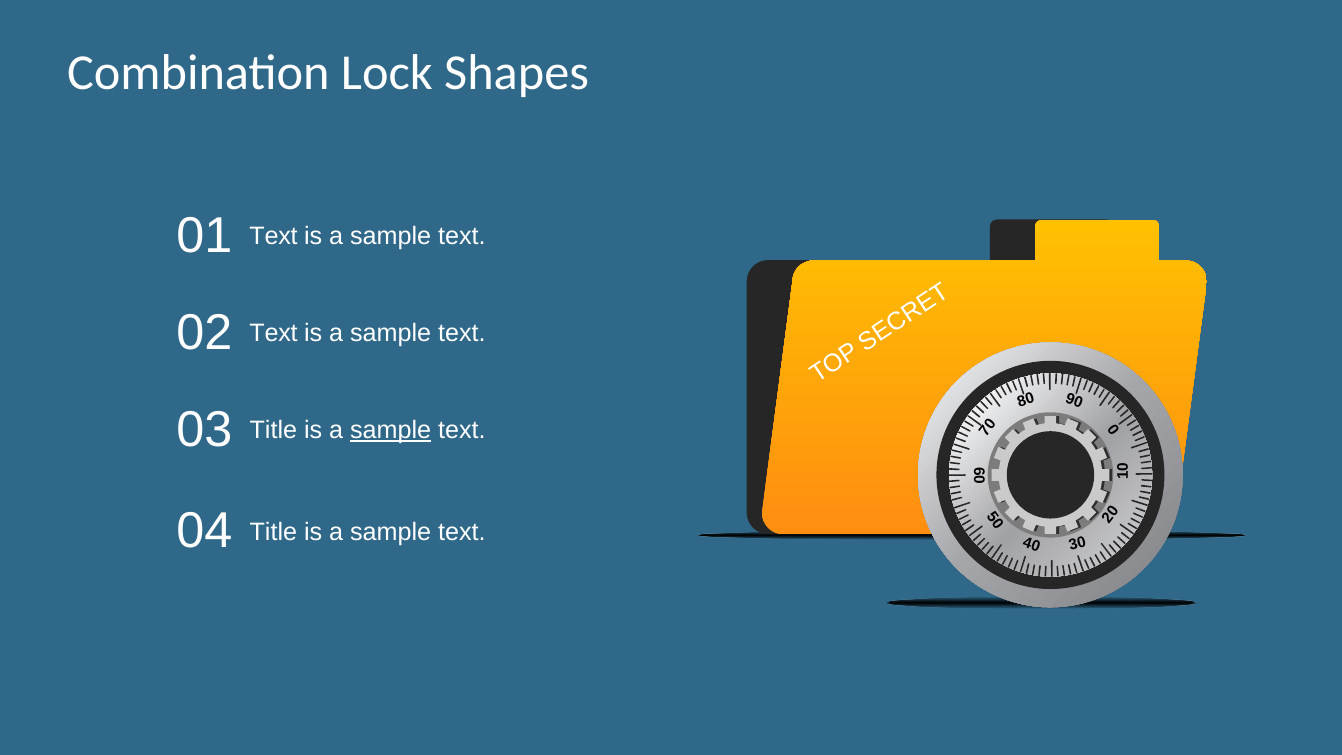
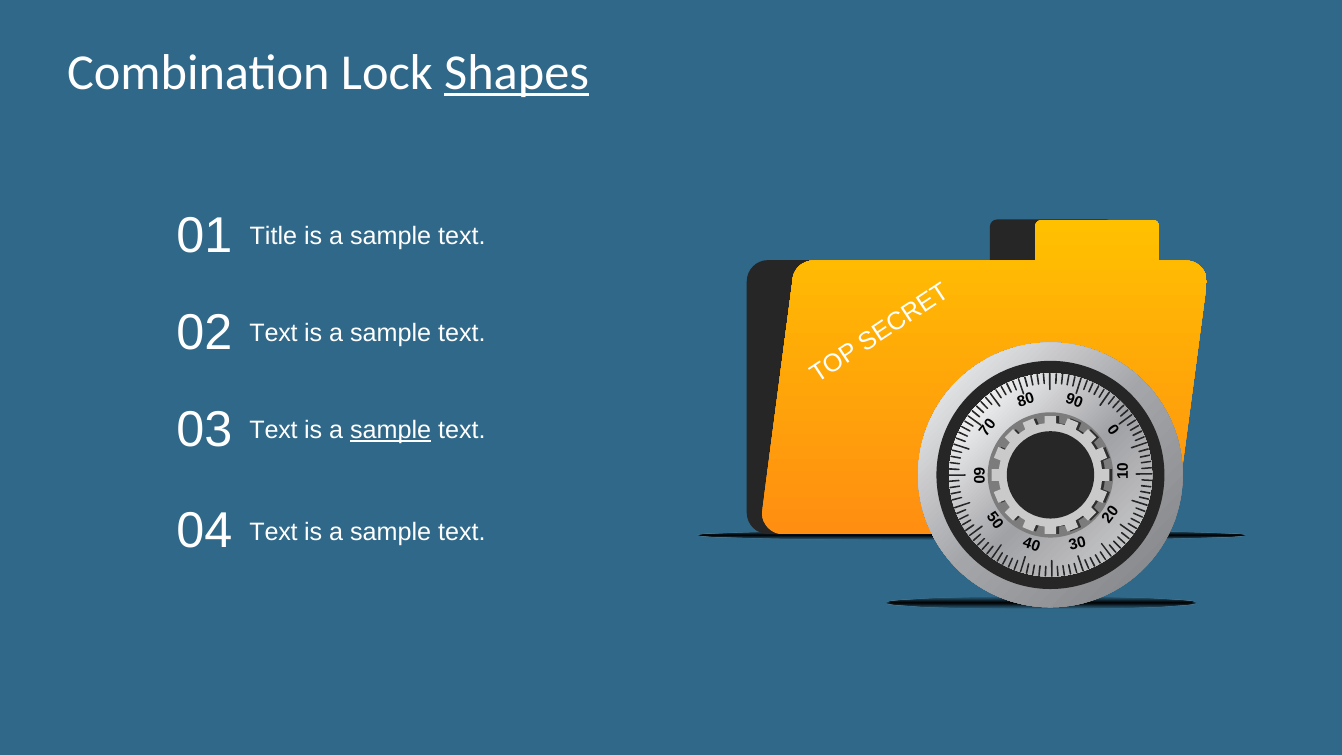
Shapes underline: none -> present
Text at (273, 236): Text -> Title
Title at (273, 430): Title -> Text
Title at (273, 532): Title -> Text
